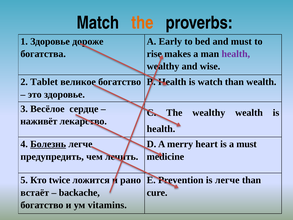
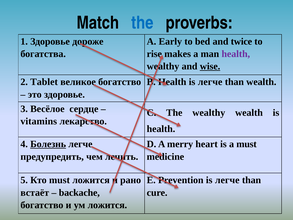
the at (142, 23) colour: orange -> blue
and must: must -> twice
wise underline: none -> present
watch at (210, 82): watch -> легче
наживёт: наживёт -> vitamins
Кто twice: twice -> must
ум vitamins: vitamins -> ложится
